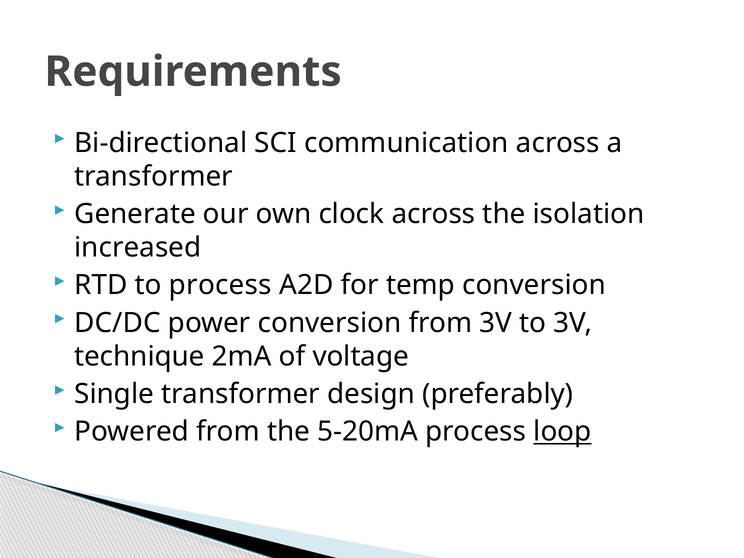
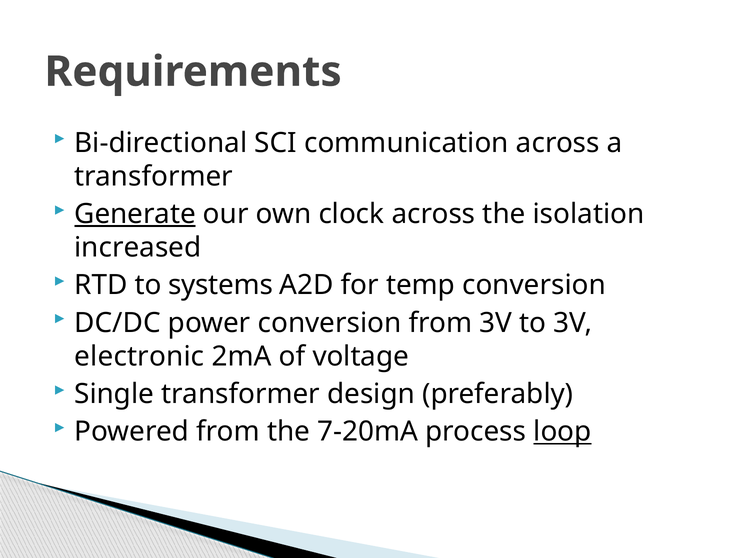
Generate underline: none -> present
to process: process -> systems
technique: technique -> electronic
5-20mA: 5-20mA -> 7-20mA
